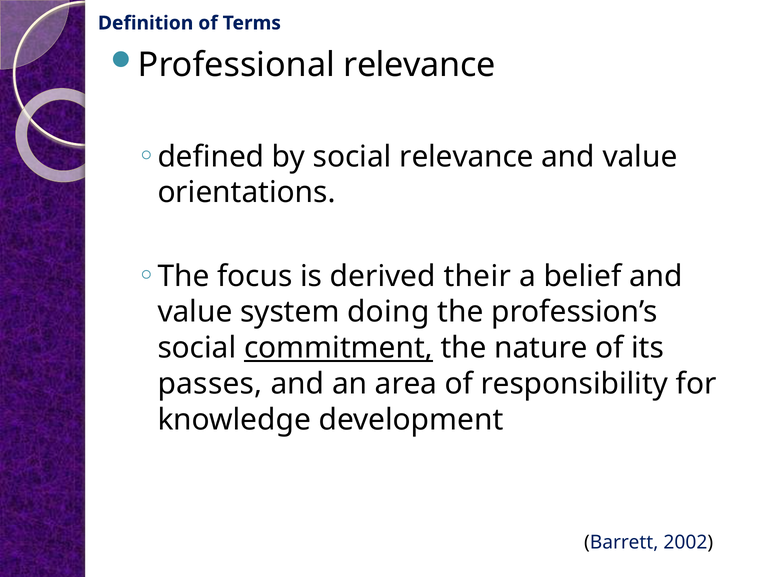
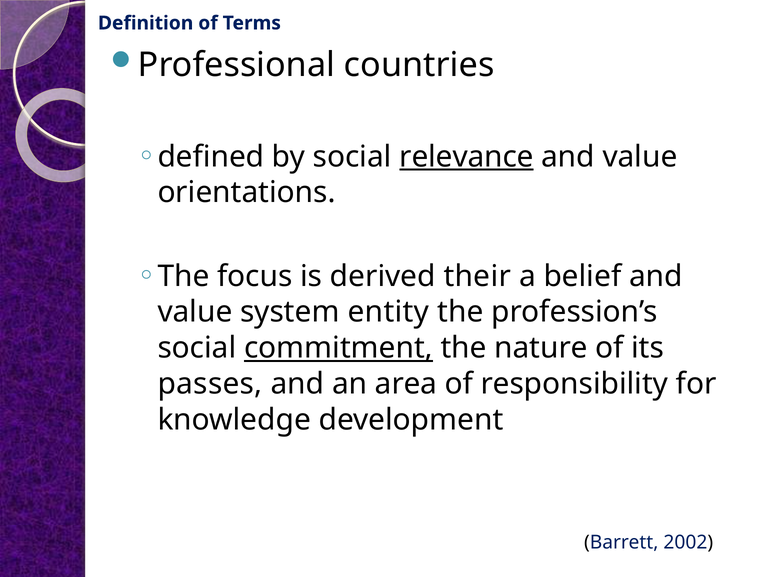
Professional relevance: relevance -> countries
relevance at (466, 157) underline: none -> present
doing: doing -> entity
